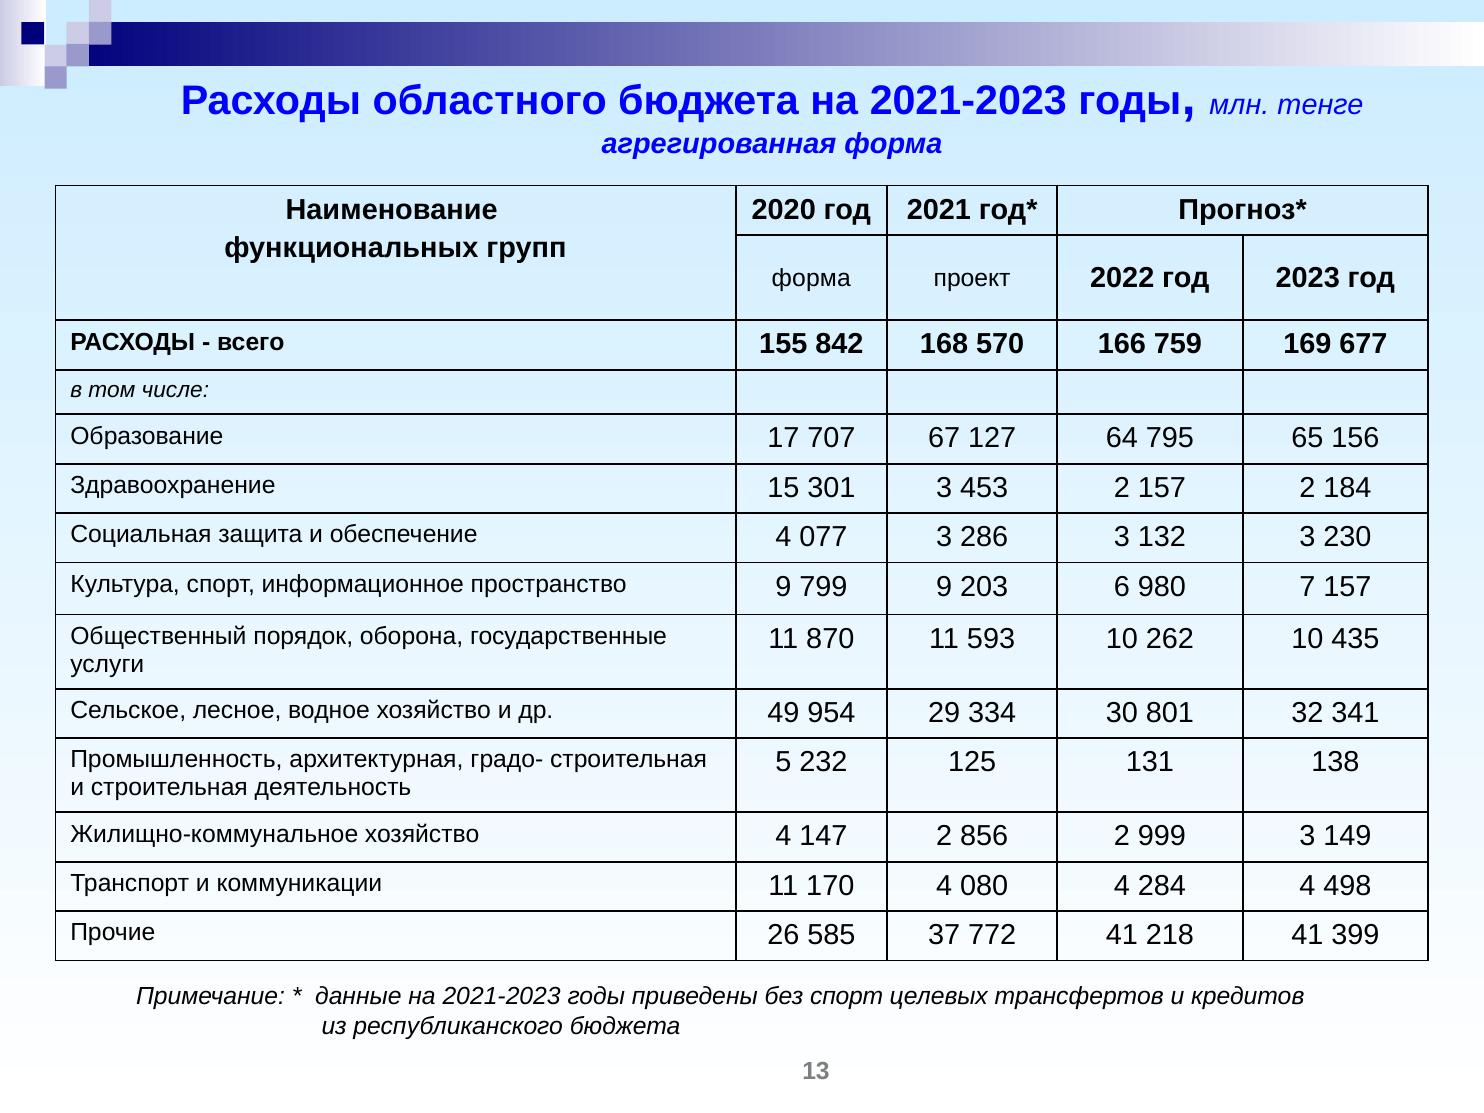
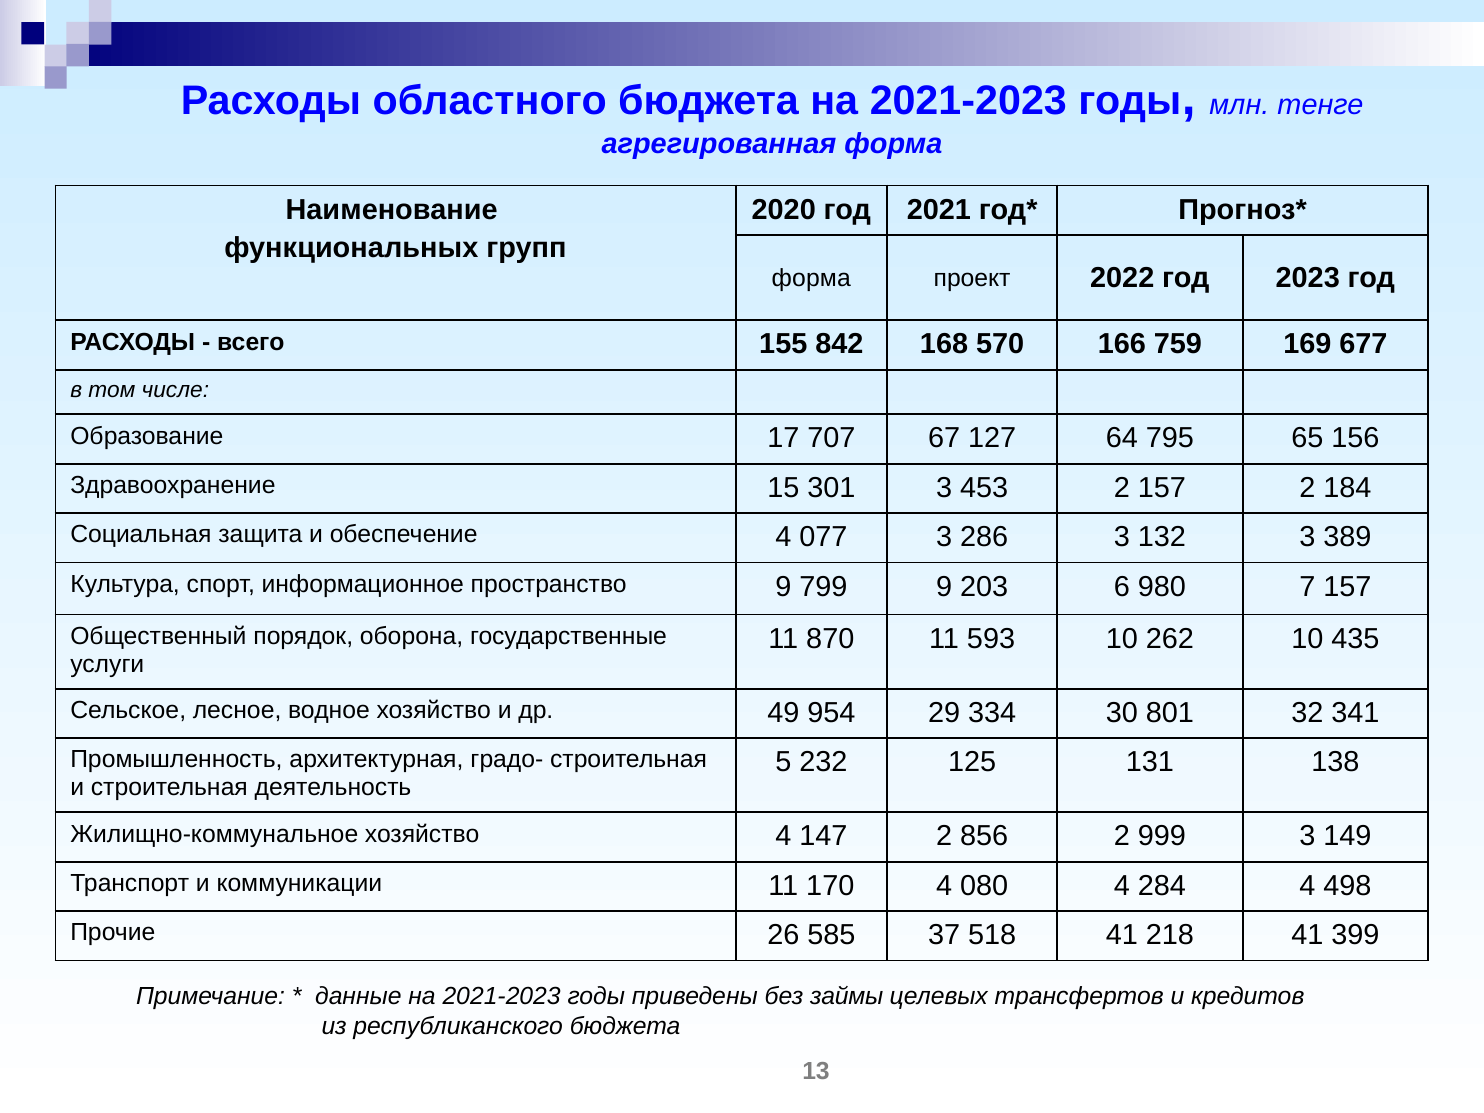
230: 230 -> 389
772: 772 -> 518
без спорт: спорт -> займы
